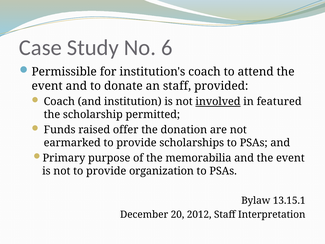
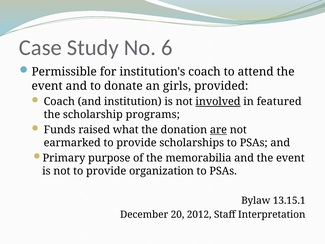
an staff: staff -> girls
permitted: permitted -> programs
offer: offer -> what
are underline: none -> present
